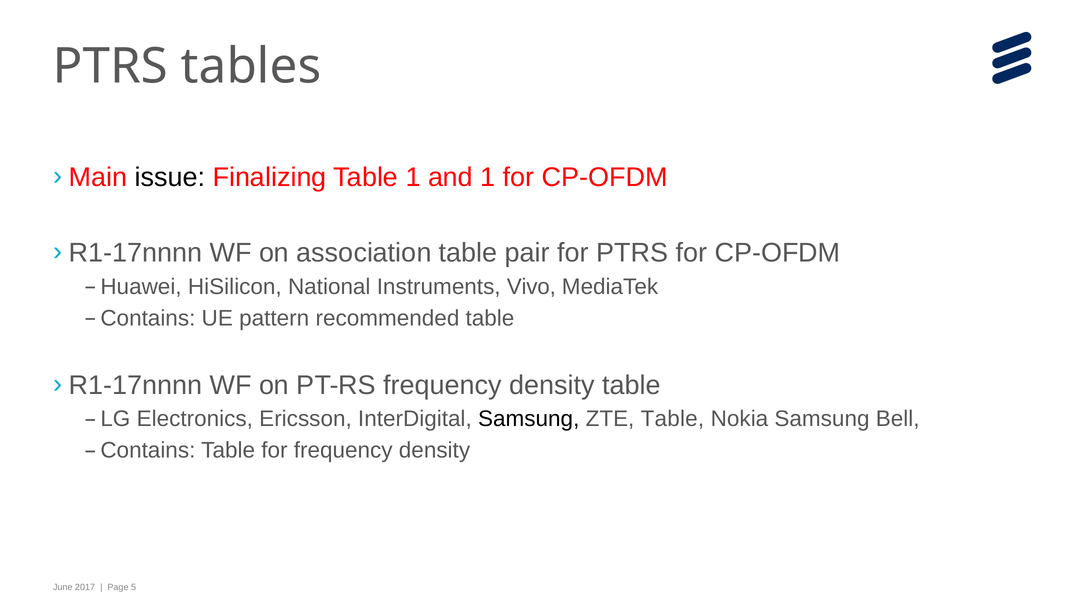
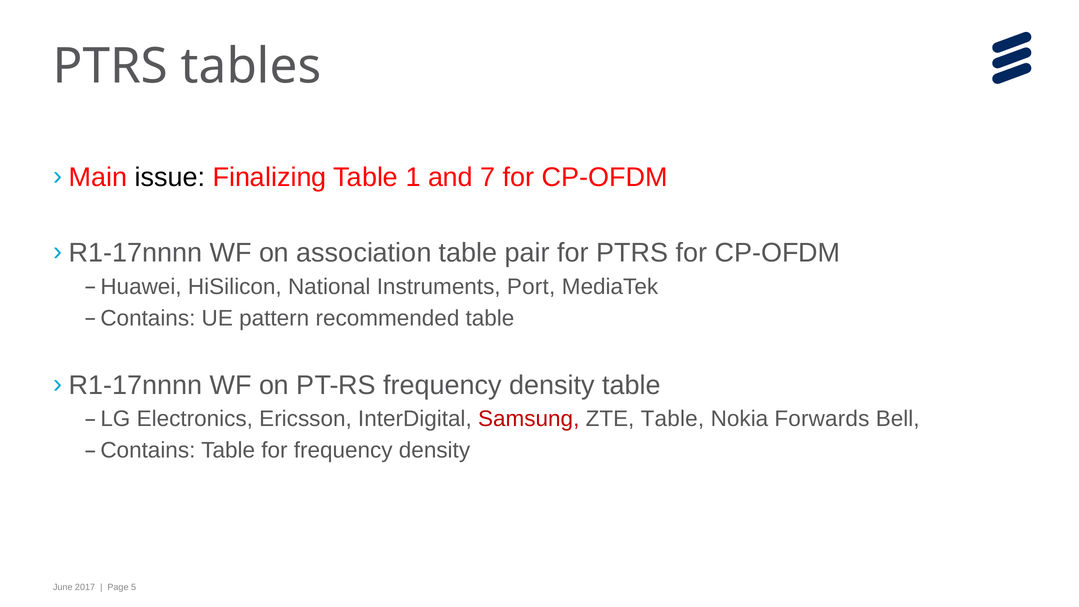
and 1: 1 -> 7
Vivo: Vivo -> Port
Samsung at (529, 419) colour: black -> red
Nokia Samsung: Samsung -> Forwards
